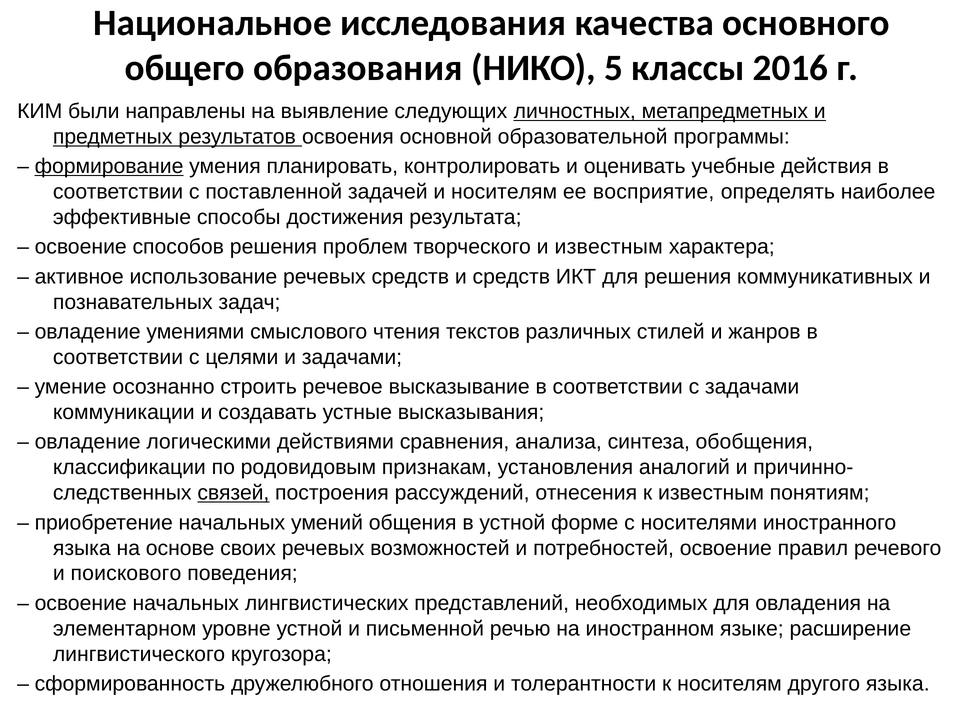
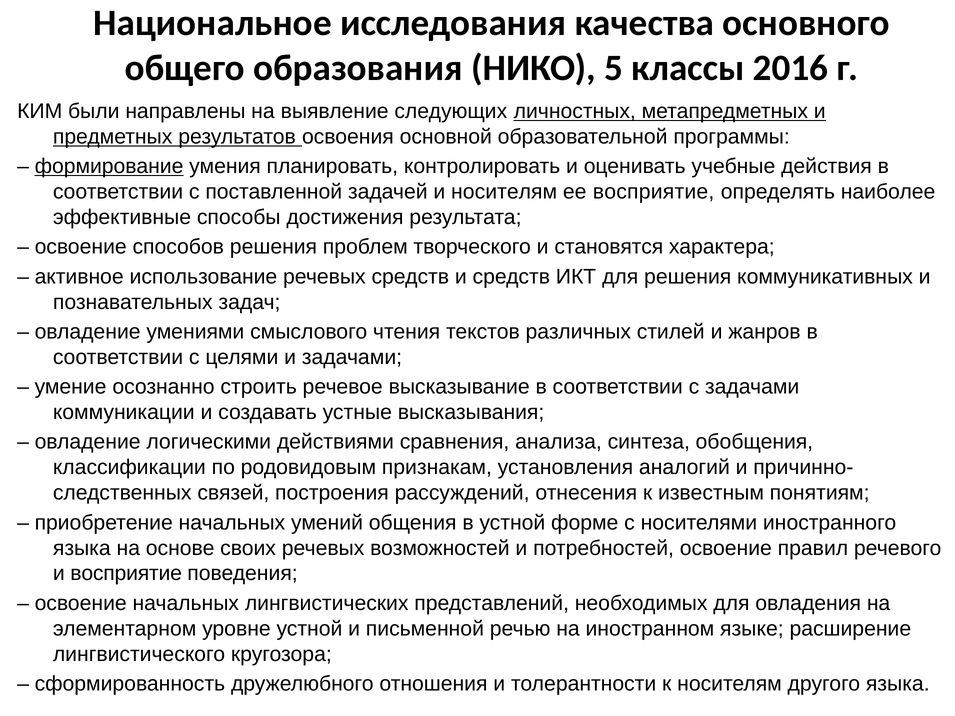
и известным: известным -> становятся
связей underline: present -> none
и поискового: поискового -> восприятие
